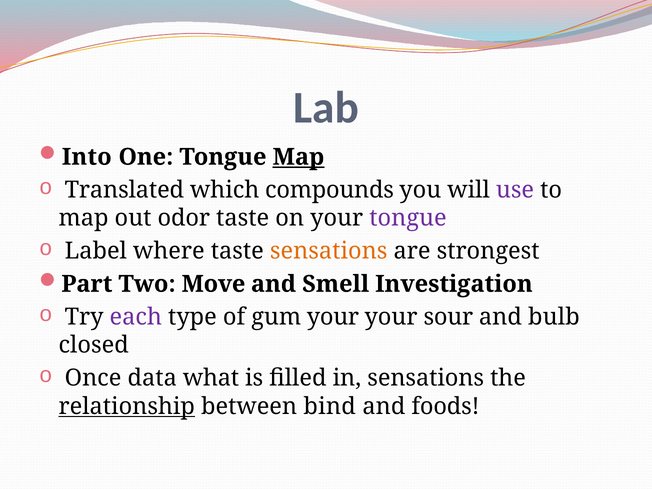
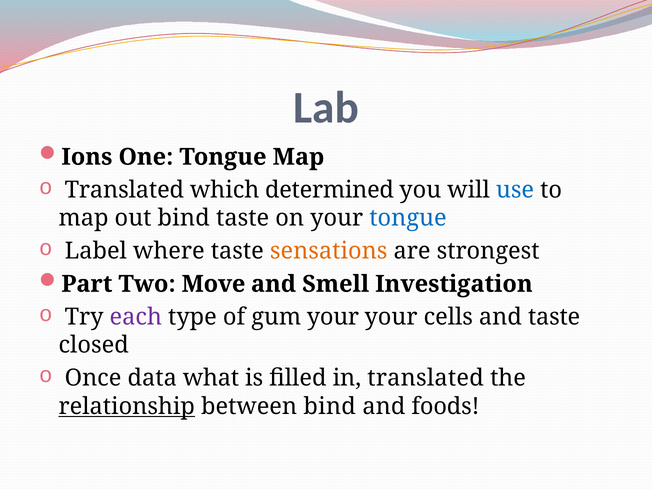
Into: Into -> Ions
Map at (298, 157) underline: present -> none
compounds: compounds -> determined
use colour: purple -> blue
out odor: odor -> bind
tongue at (408, 218) colour: purple -> blue
sour: sour -> cells
and bulb: bulb -> taste
in sensations: sensations -> translated
